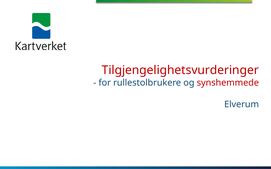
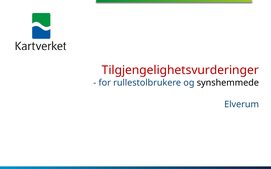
synshemmede colour: red -> black
